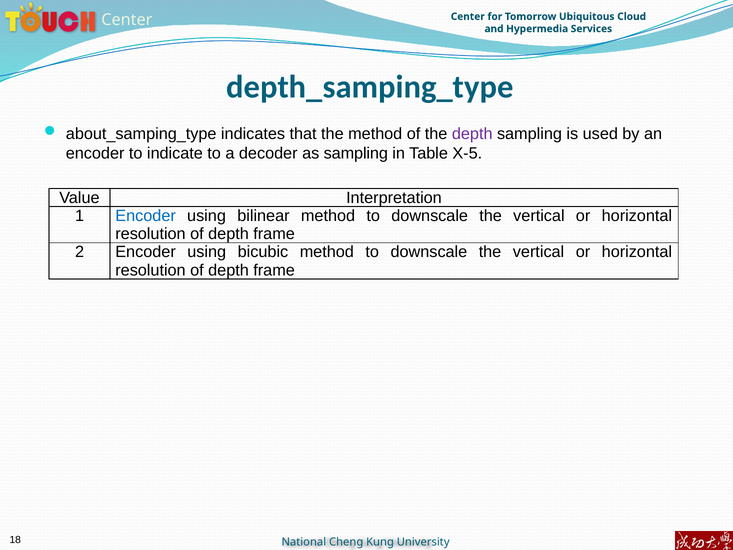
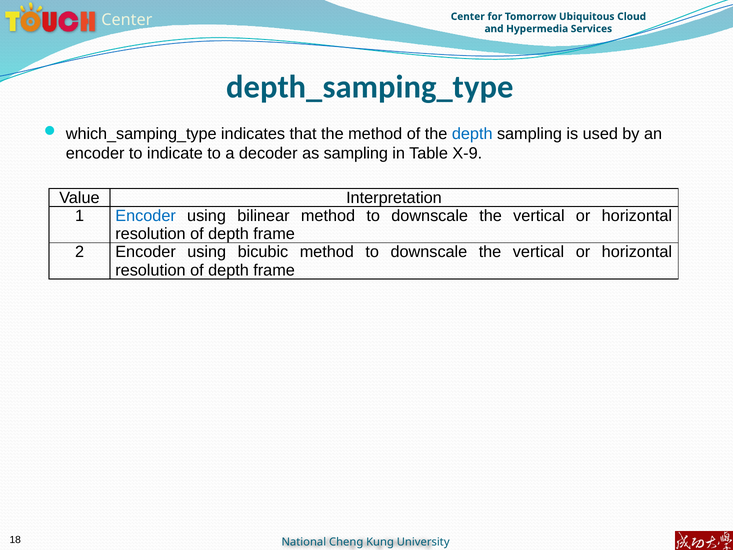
about_samping_type: about_samping_type -> which_samping_type
depth at (472, 134) colour: purple -> blue
X‑5: X‑5 -> X‑9
